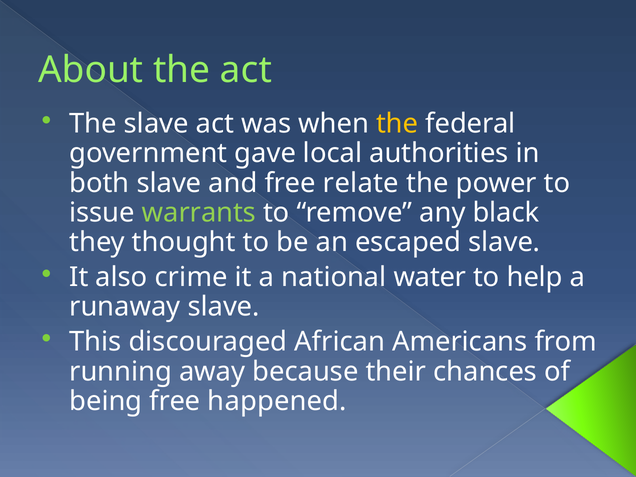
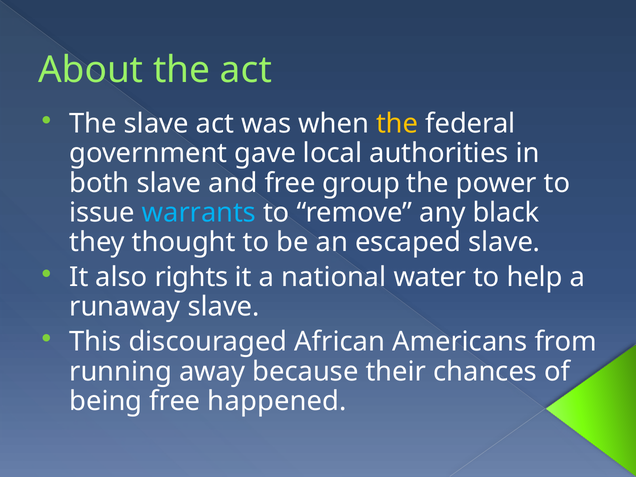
relate: relate -> group
warrants colour: light green -> light blue
crime: crime -> rights
